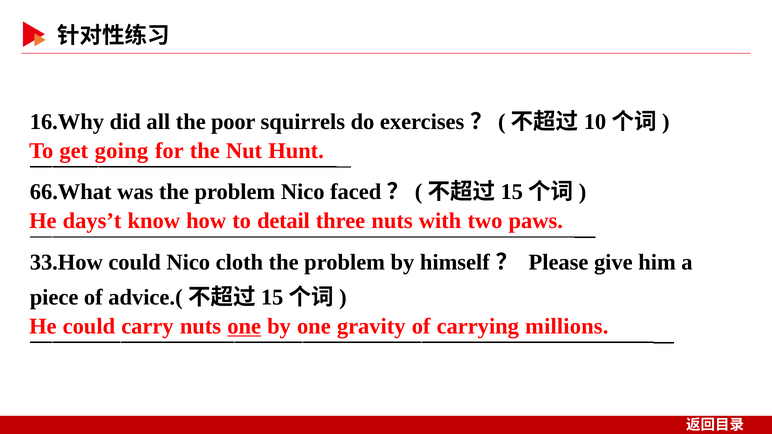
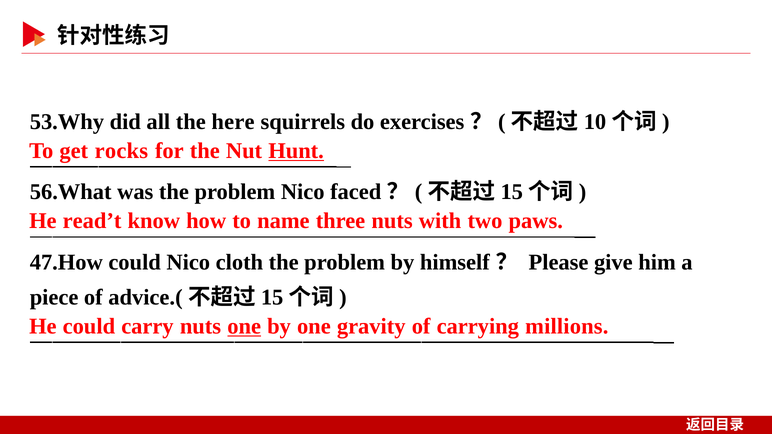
16.Why: 16.Why -> 53.Why
poor: poor -> here
going: going -> rocks
Hunt underline: none -> present
66.What: 66.What -> 56.What
days’t: days’t -> read’t
detail: detail -> name
33.How: 33.How -> 47.How
